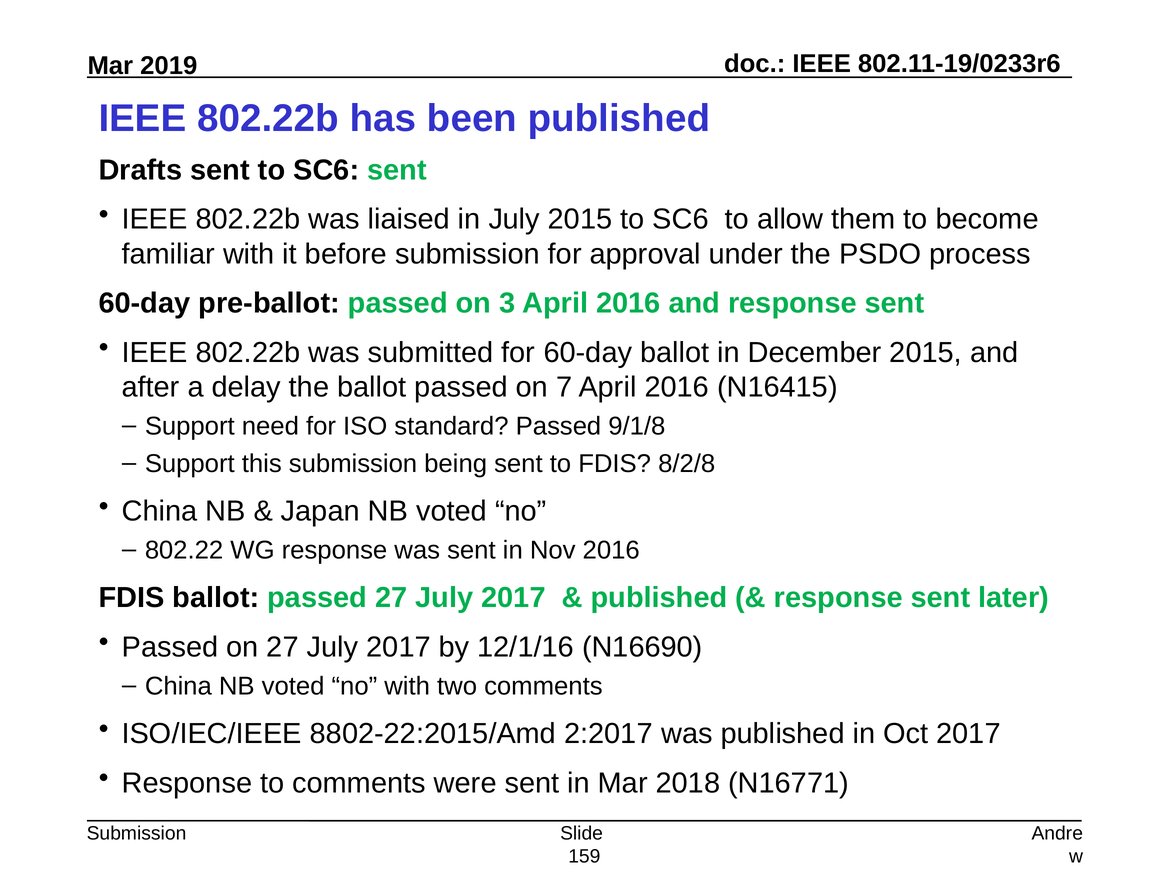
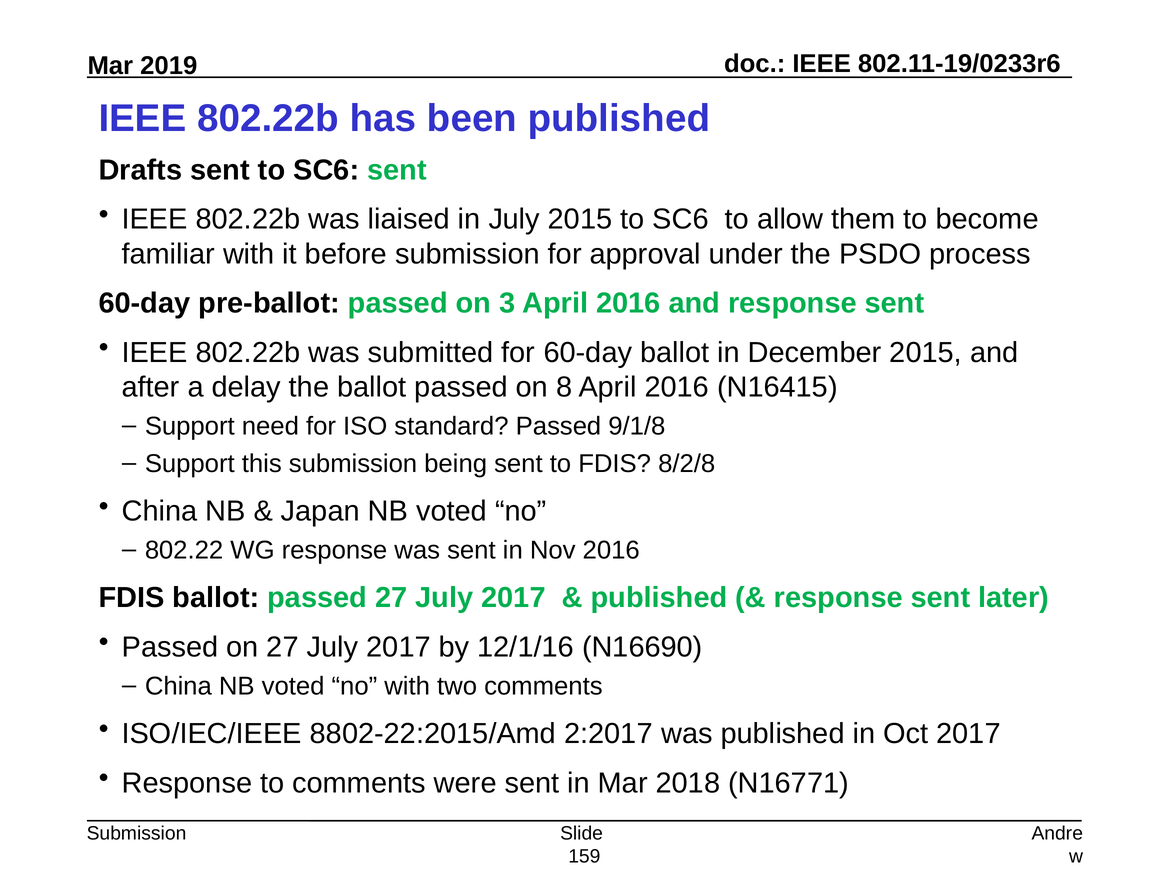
7: 7 -> 8
